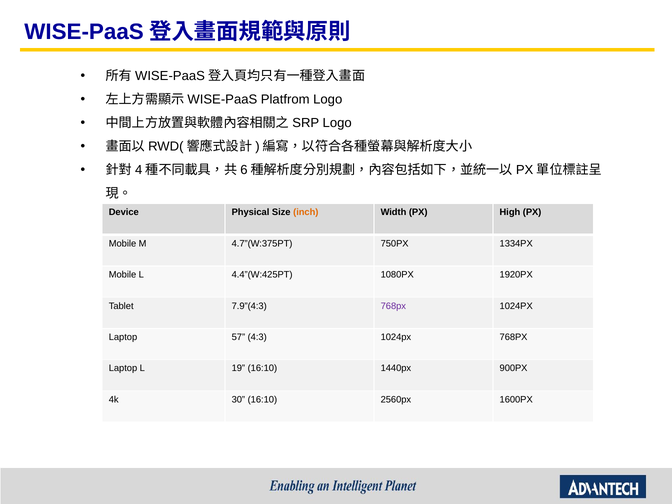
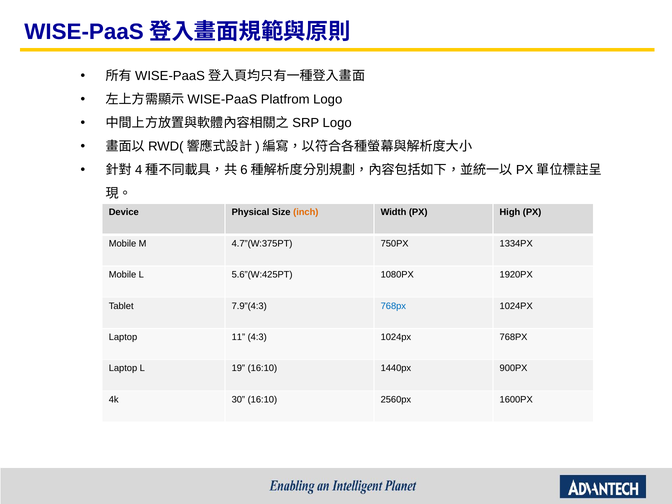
4.4”(W:425PT: 4.4”(W:425PT -> 5.6”(W:425PT
768px at (393, 306) colour: purple -> blue
57: 57 -> 11
